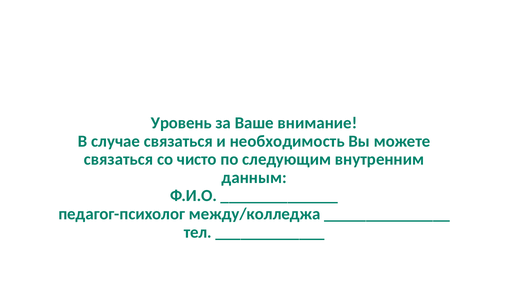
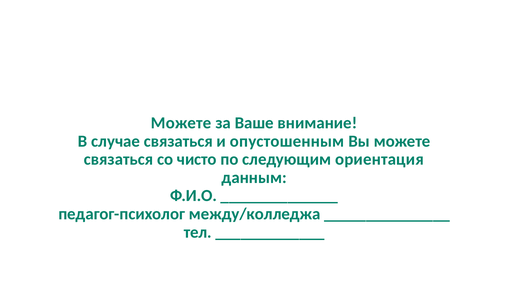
Уровень at (181, 123): Уровень -> Можете
необходимость: необходимость -> опустошенным
внутренним: внутренним -> ориентация
